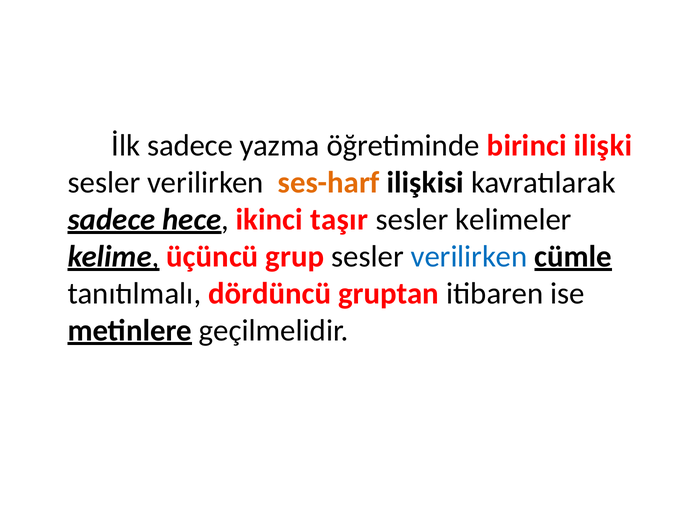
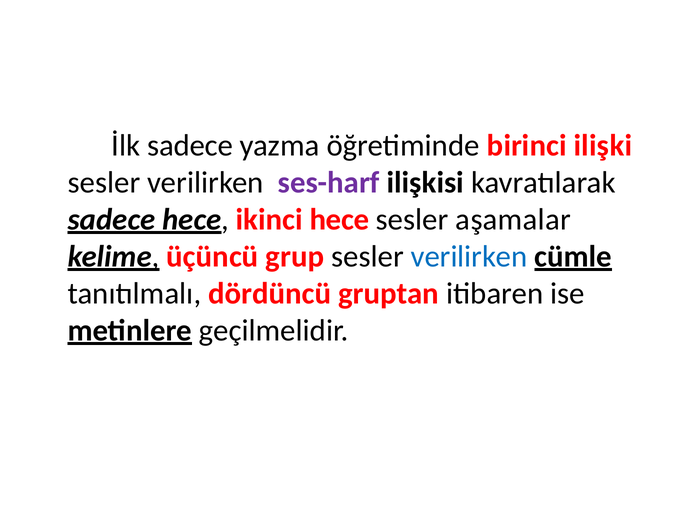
ses-harf colour: orange -> purple
ikinci taşır: taşır -> hece
kelimeler: kelimeler -> aşamalar
